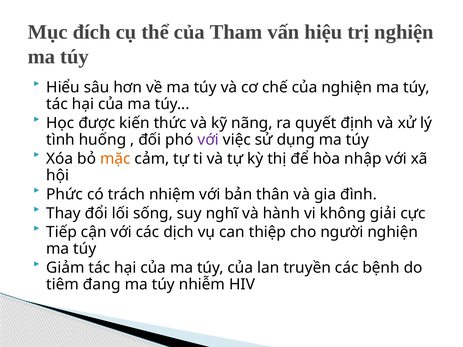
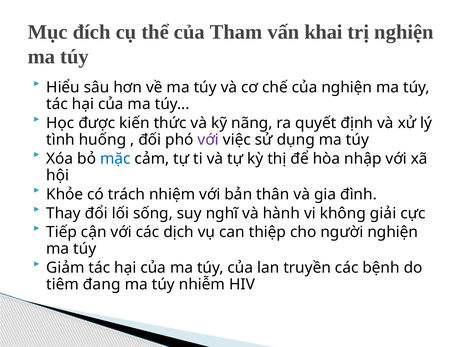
hiệu: hiệu -> khai
mặc colour: orange -> blue
Phức: Phức -> Khỏe
